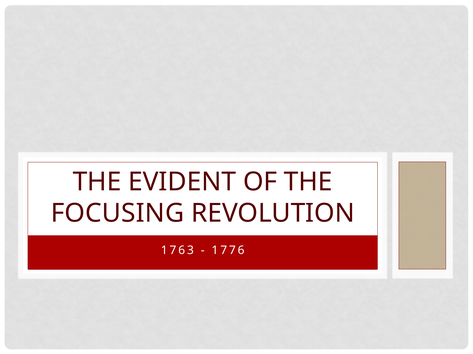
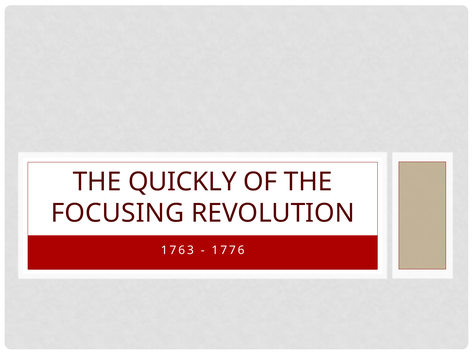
EVIDENT: EVIDENT -> QUICKLY
